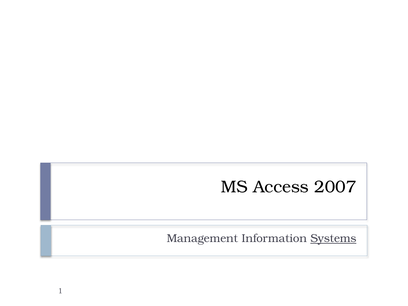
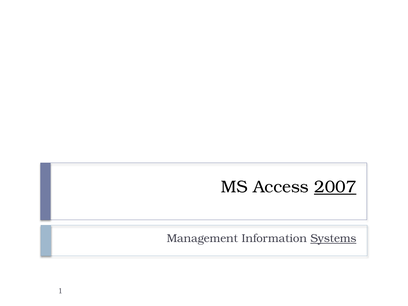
2007 underline: none -> present
